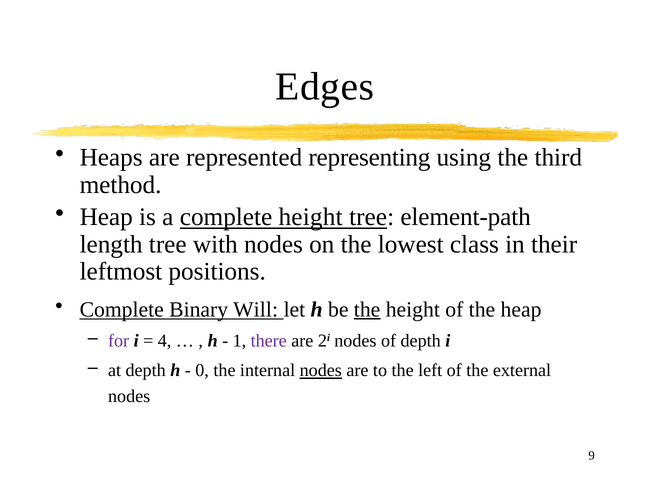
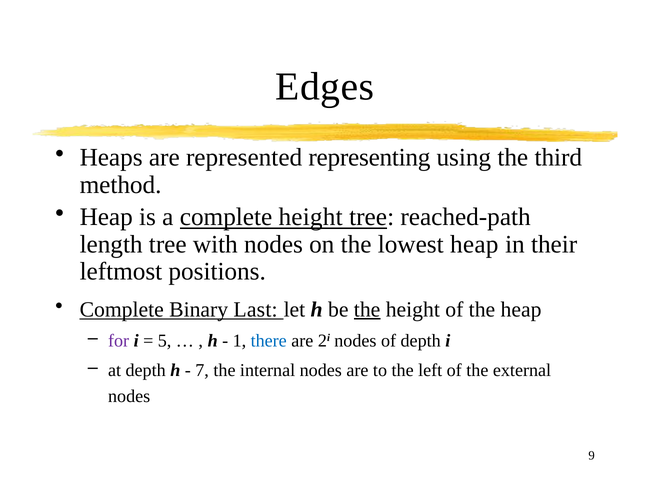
element-path: element-path -> reached-path
lowest class: class -> heap
Will: Will -> Last
4: 4 -> 5
there colour: purple -> blue
0: 0 -> 7
nodes at (321, 371) underline: present -> none
